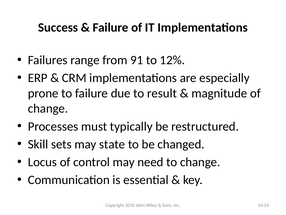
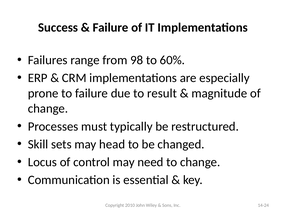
91: 91 -> 98
12%: 12% -> 60%
state: state -> head
